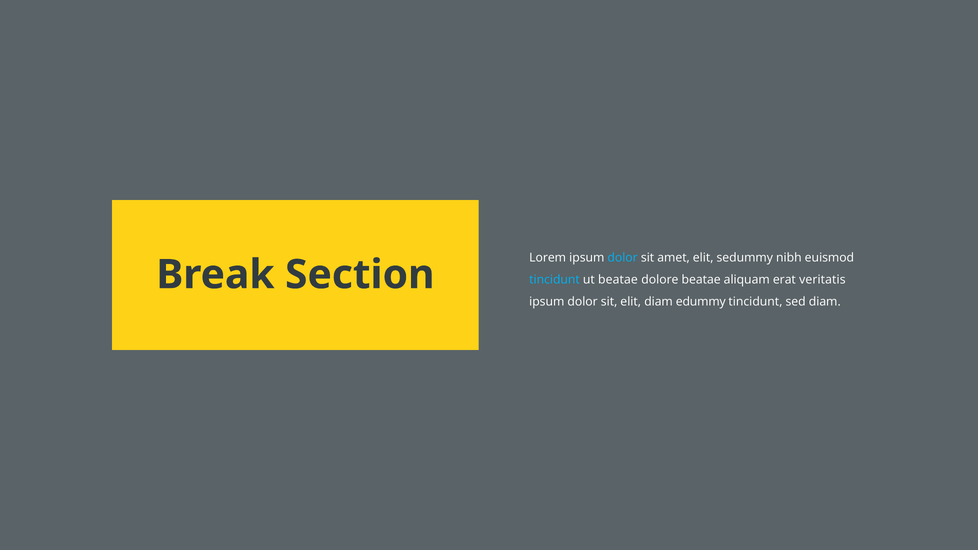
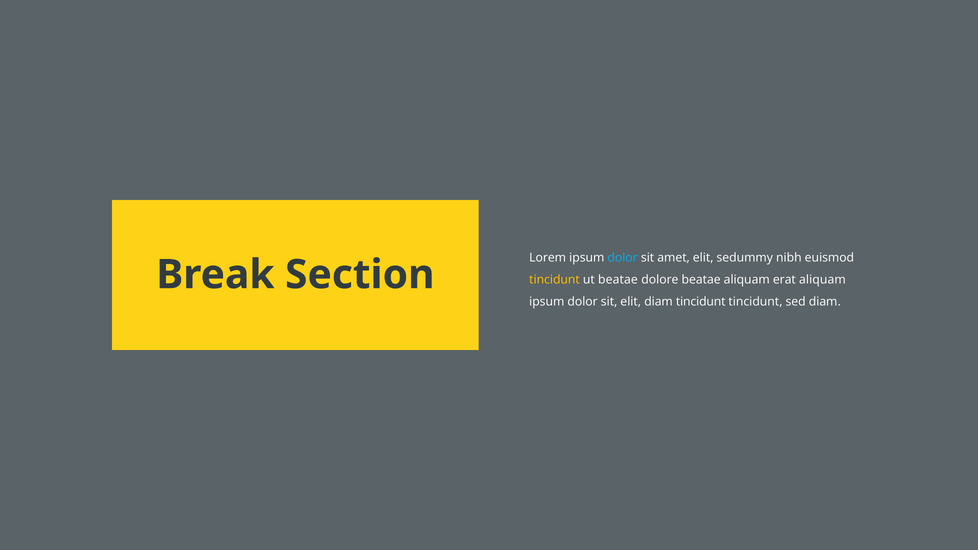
tincidunt at (555, 280) colour: light blue -> yellow
erat veritatis: veritatis -> aliquam
diam edummy: edummy -> tincidunt
